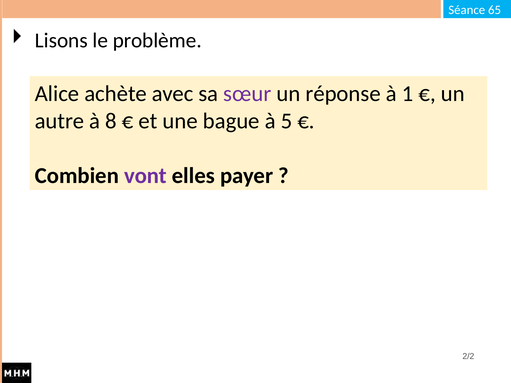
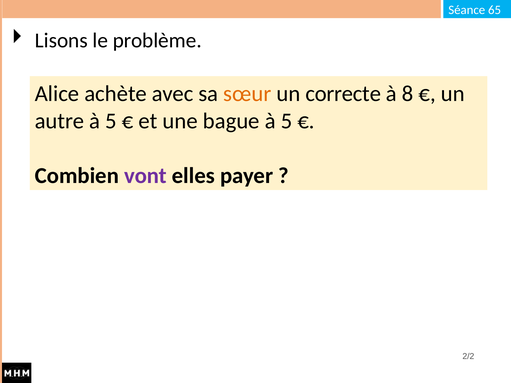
sœur colour: purple -> orange
réponse: réponse -> correcte
1: 1 -> 8
autre à 8: 8 -> 5
